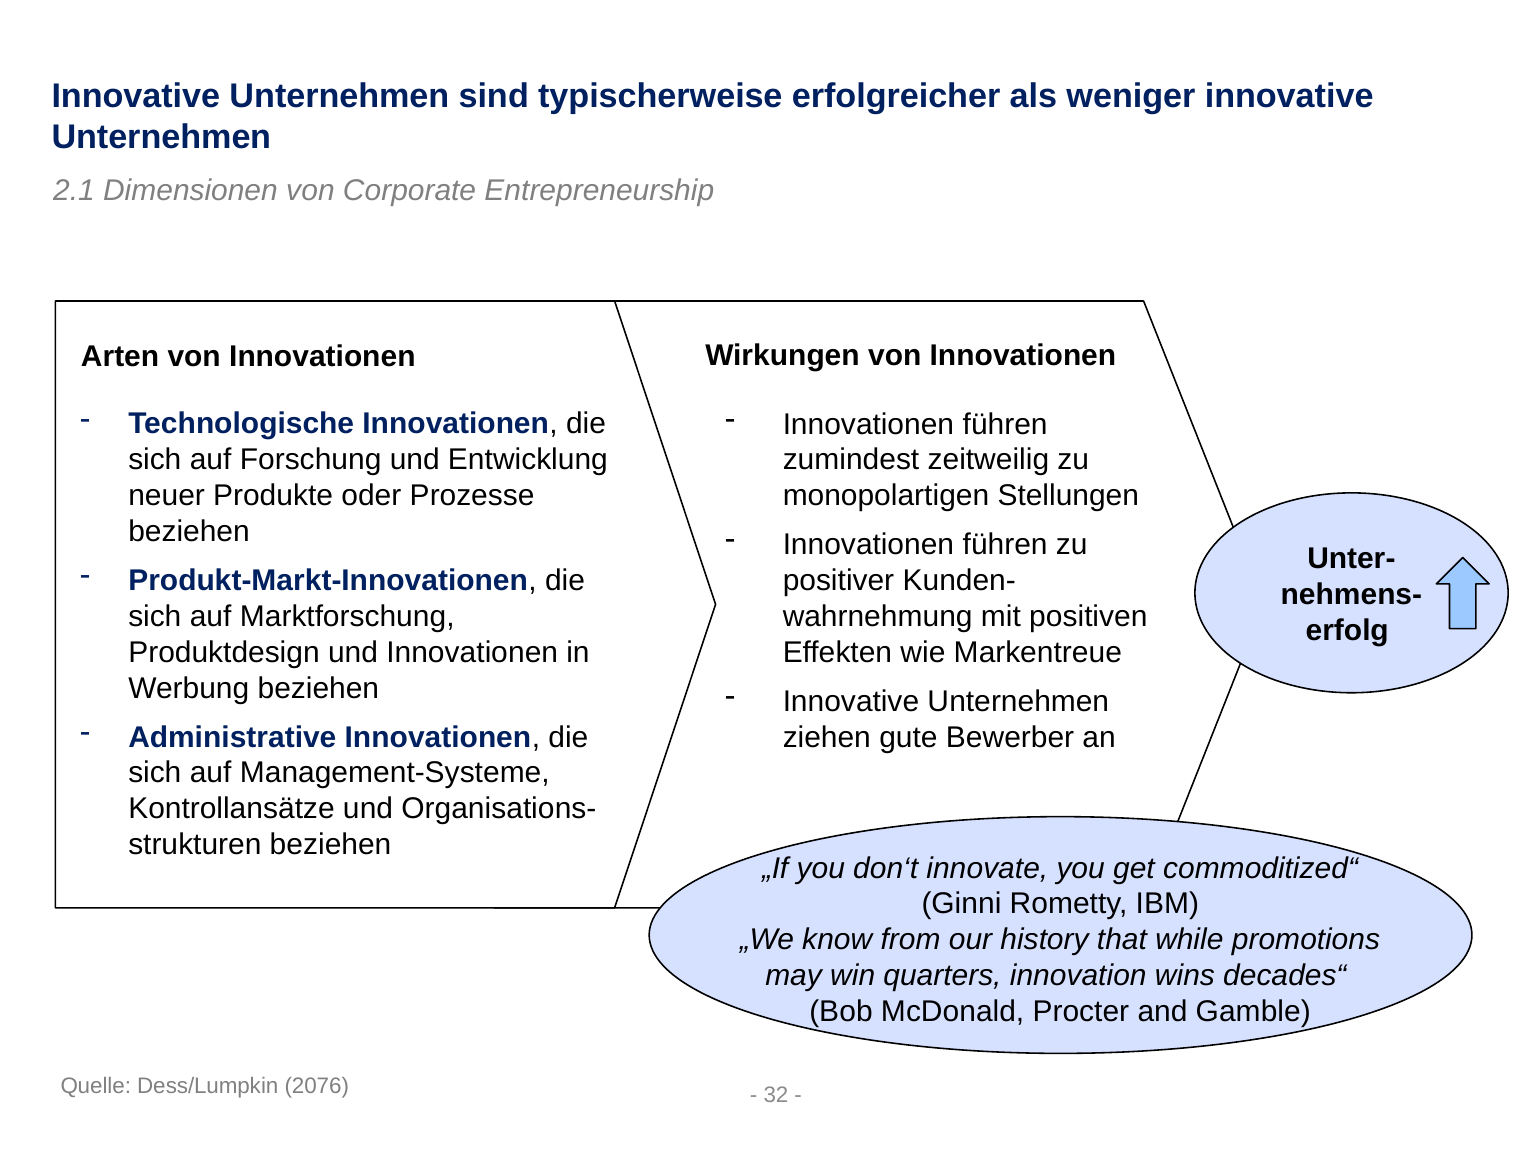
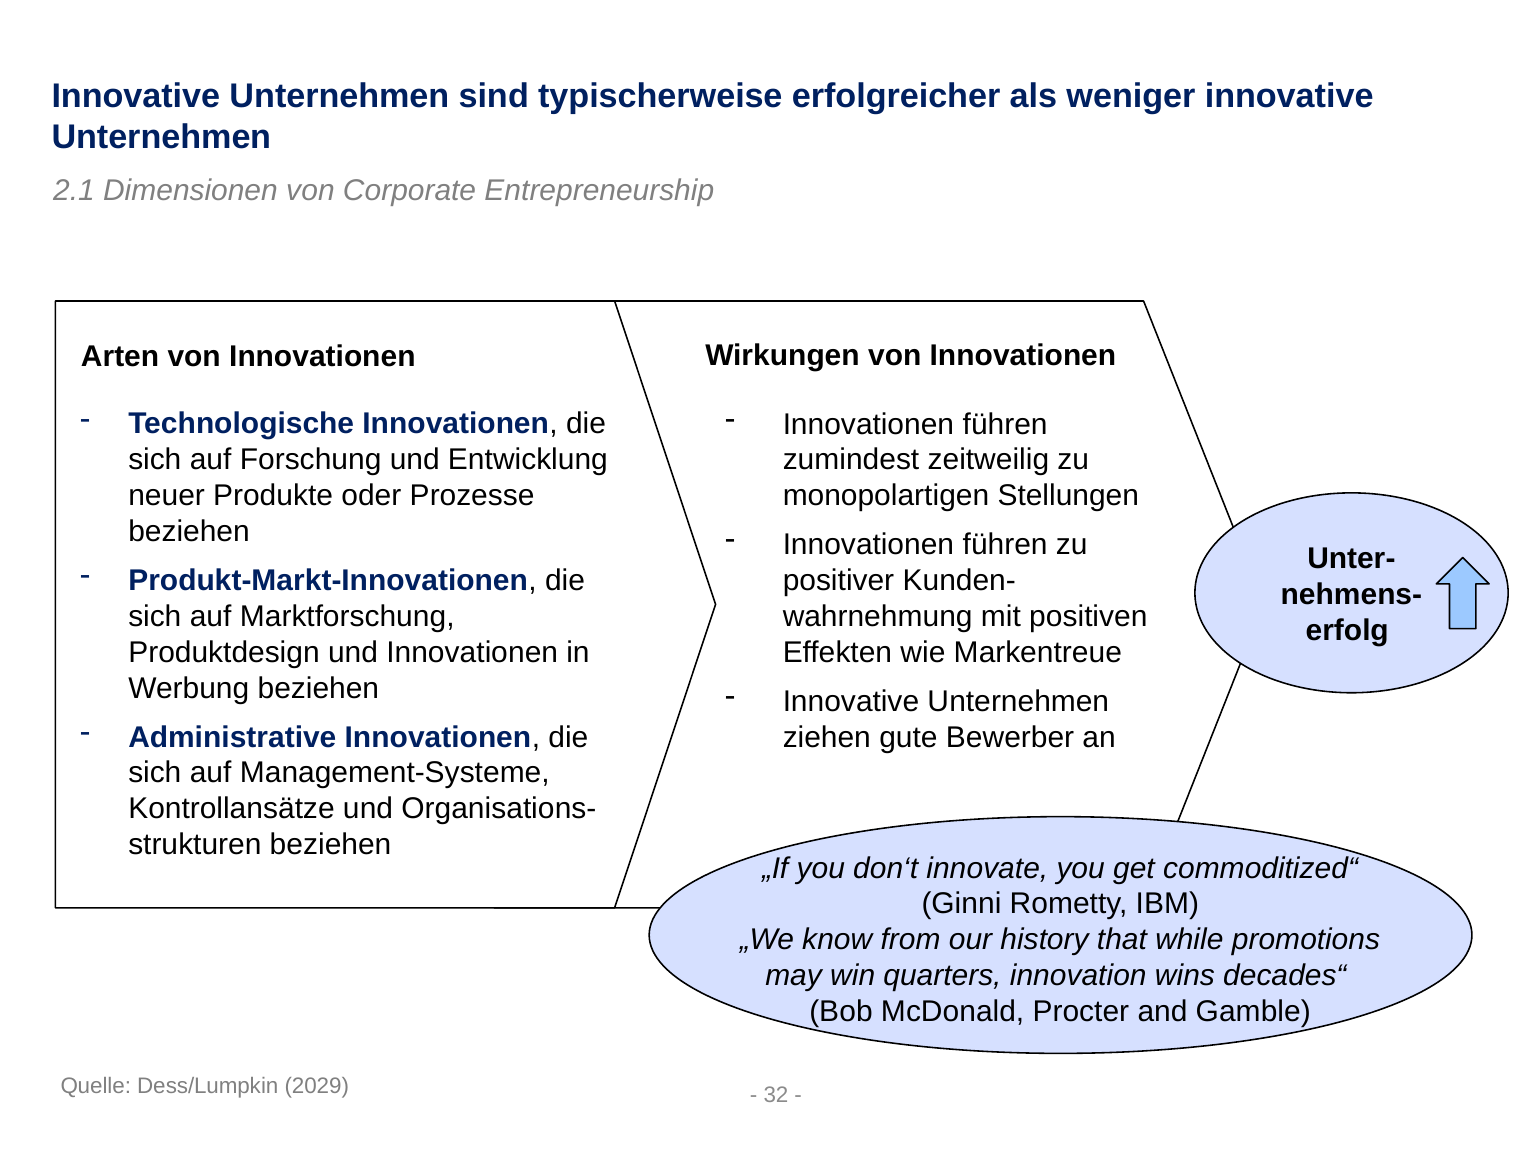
2076: 2076 -> 2029
